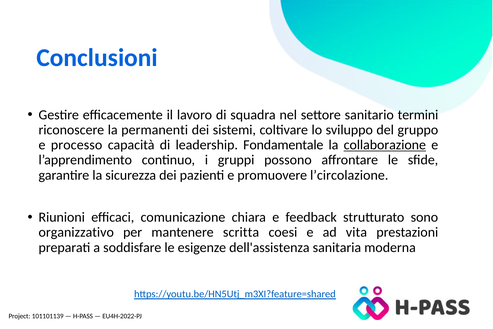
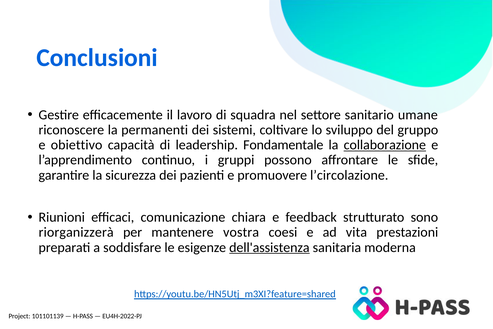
termini: termini -> umane
processo: processo -> obiettivo
organizzativo: organizzativo -> riorganizzerà
scritta: scritta -> vostra
dell'assistenza underline: none -> present
